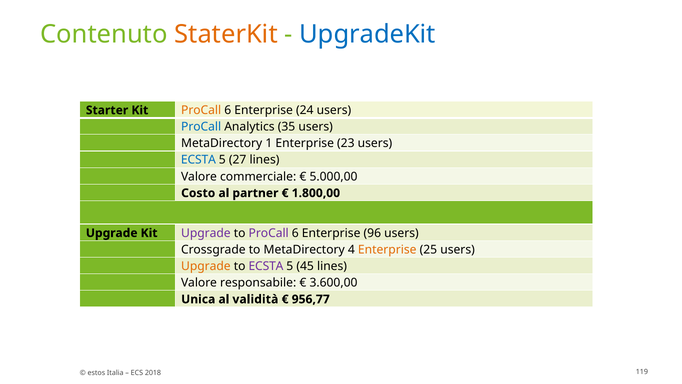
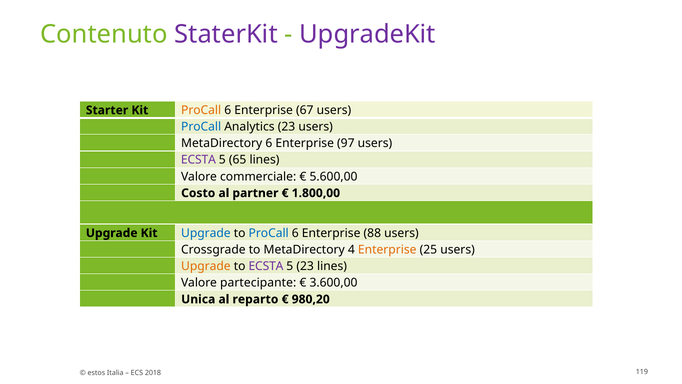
StaterKit colour: orange -> purple
UpgradeKit colour: blue -> purple
24: 24 -> 67
Analytics 35: 35 -> 23
MetaDirectory 1: 1 -> 6
23: 23 -> 97
ECSTA at (198, 160) colour: blue -> purple
27: 27 -> 65
5.000,00: 5.000,00 -> 5.600,00
Upgrade at (206, 233) colour: purple -> blue
ProCall at (269, 233) colour: purple -> blue
96: 96 -> 88
5 45: 45 -> 23
responsabile: responsabile -> partecipante
validità: validità -> reparto
956,77: 956,77 -> 980,20
